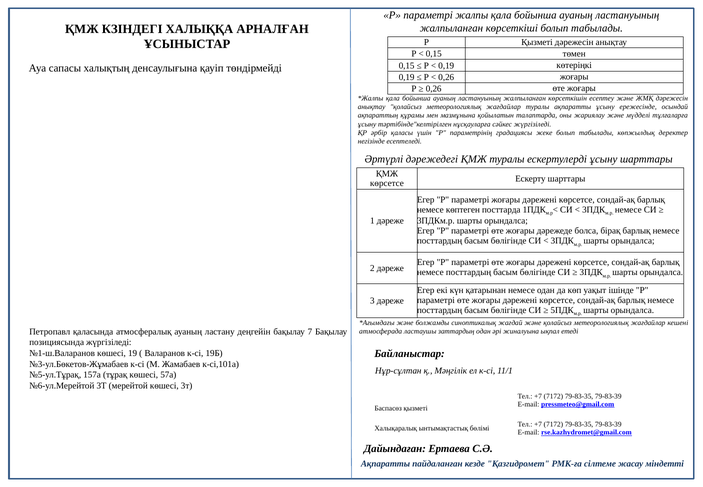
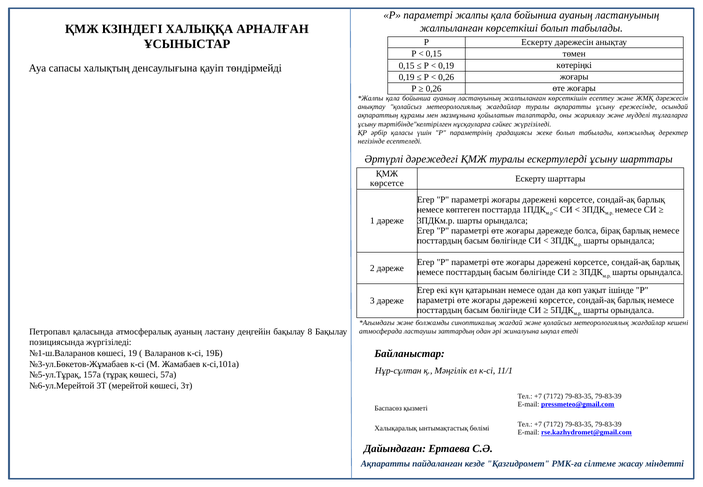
Р Қызметі: Қызметі -> Ескерту
7: 7 -> 8
